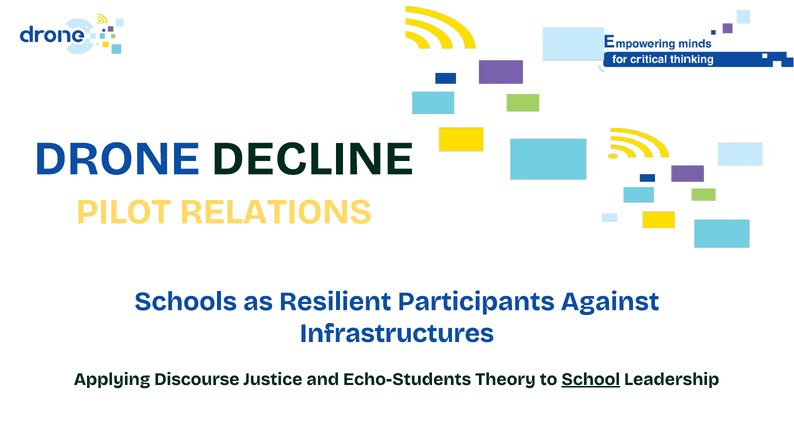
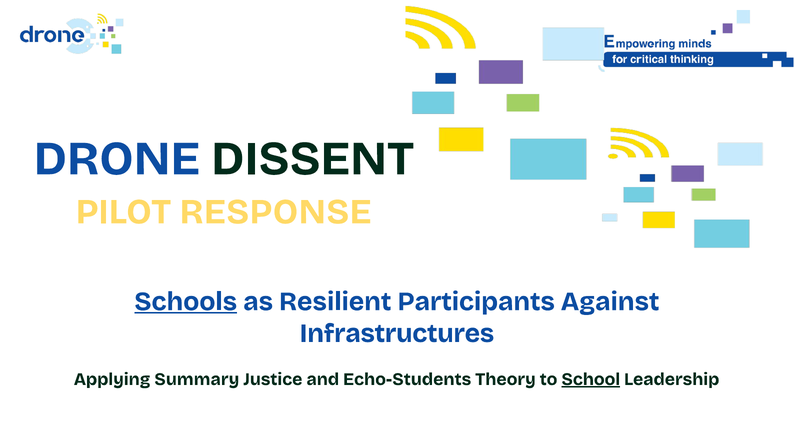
DECLINE: DECLINE -> DISSENT
RELATIONS: RELATIONS -> RESPONSE
Schools underline: none -> present
Discourse: Discourse -> Summary
